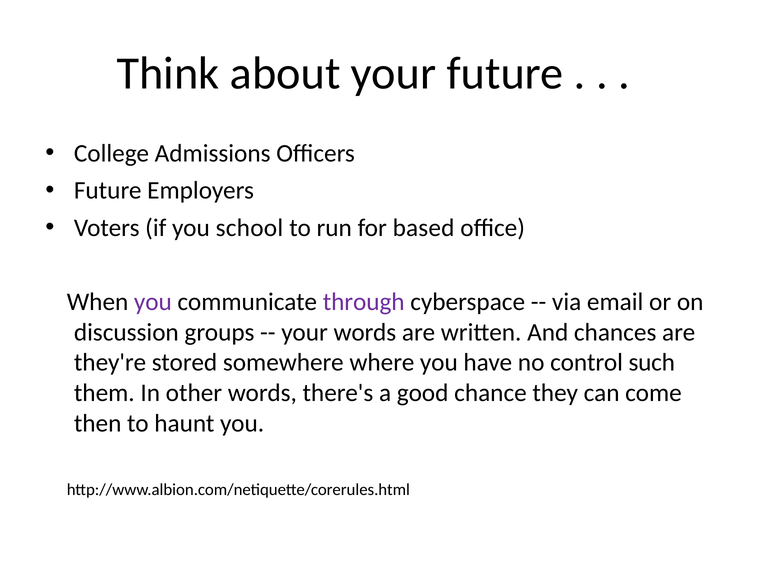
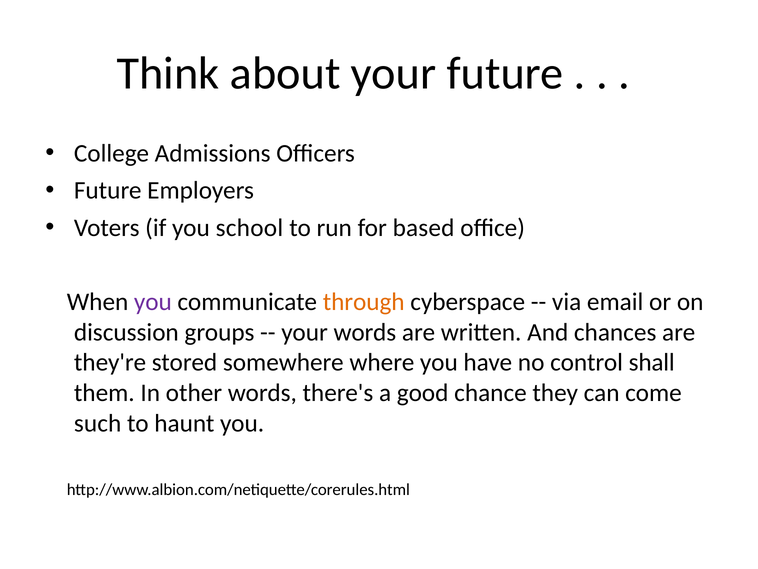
through colour: purple -> orange
such: such -> shall
then: then -> such
